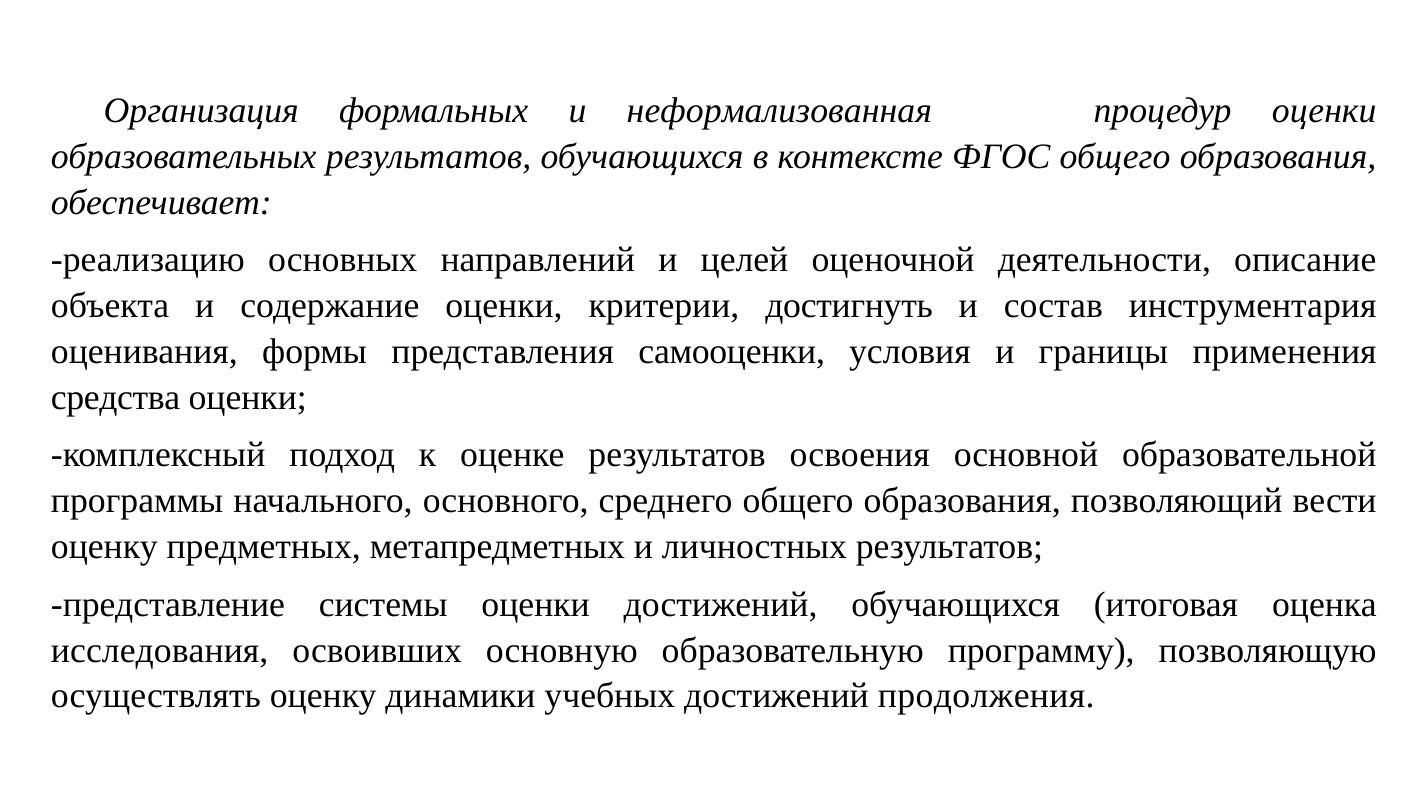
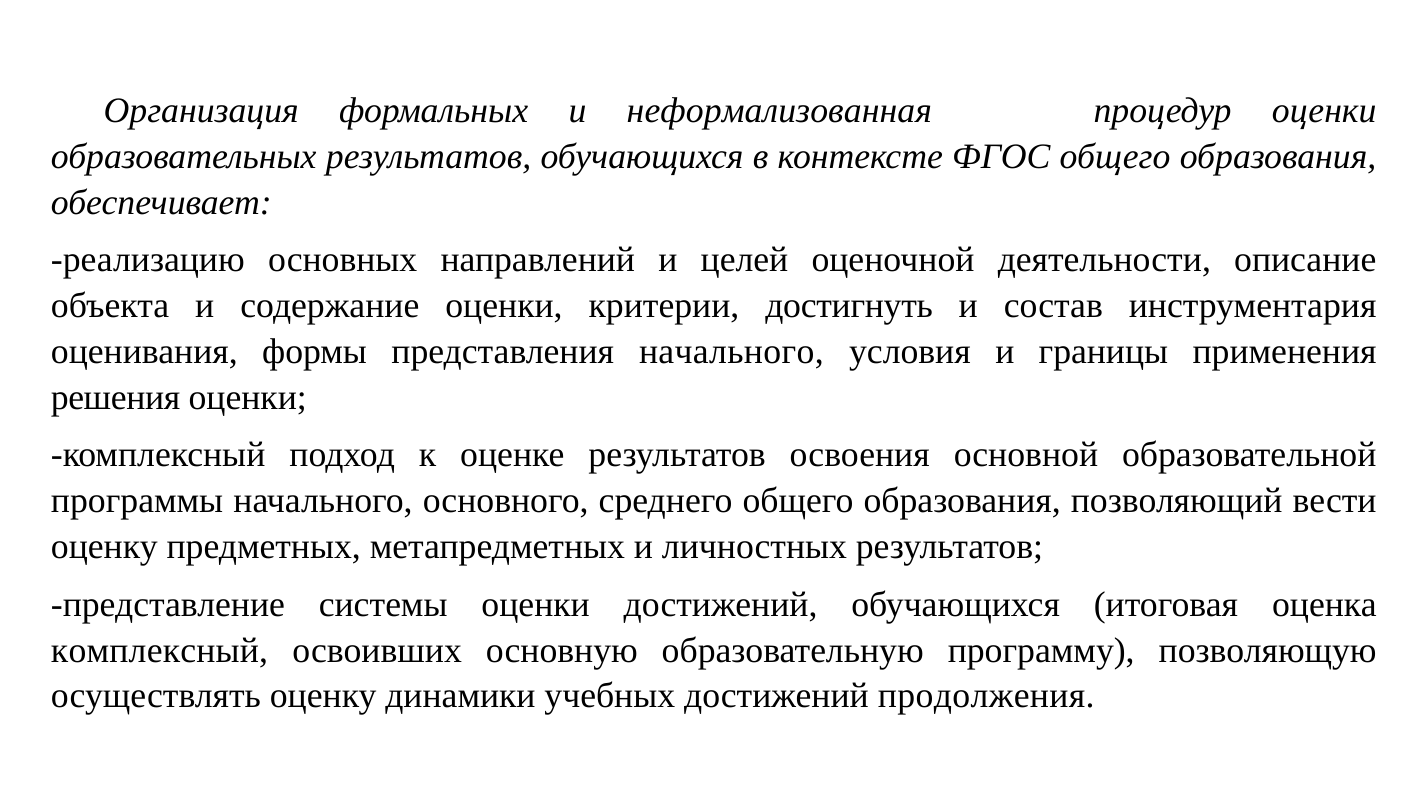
представления самооценки: самооценки -> начального
средства: средства -> решения
исследования at (160, 650): исследования -> комплексный
